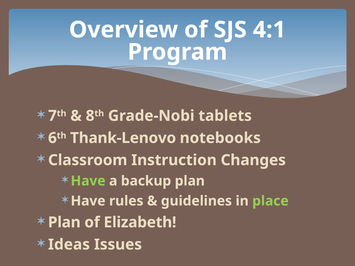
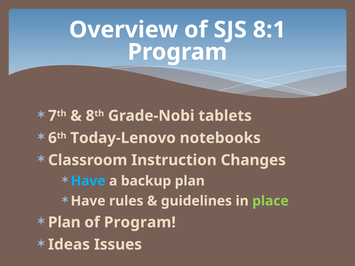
4:1: 4:1 -> 8:1
Thank-Lenovo: Thank-Lenovo -> Today-Lenovo
Have at (88, 181) colour: light green -> light blue
of Elizabeth: Elizabeth -> Program
